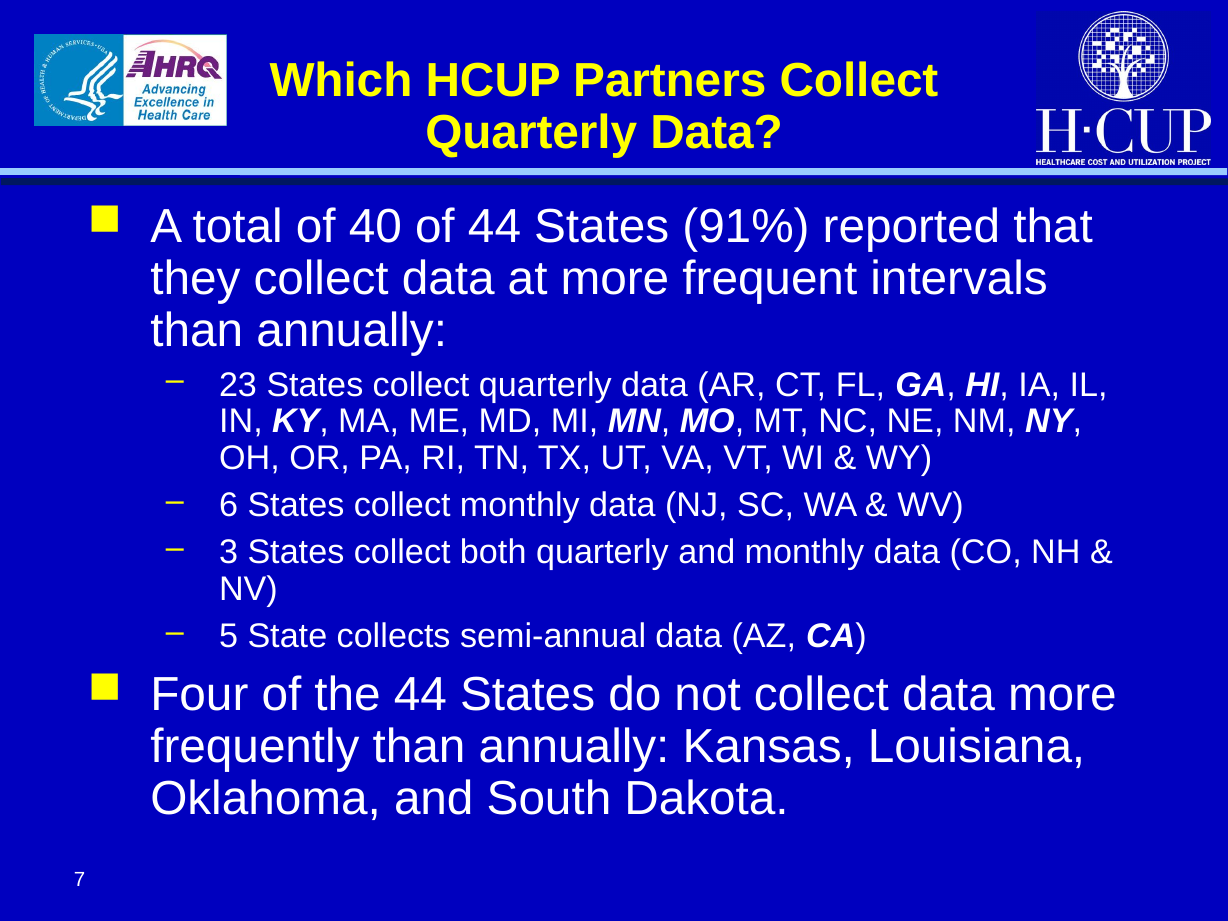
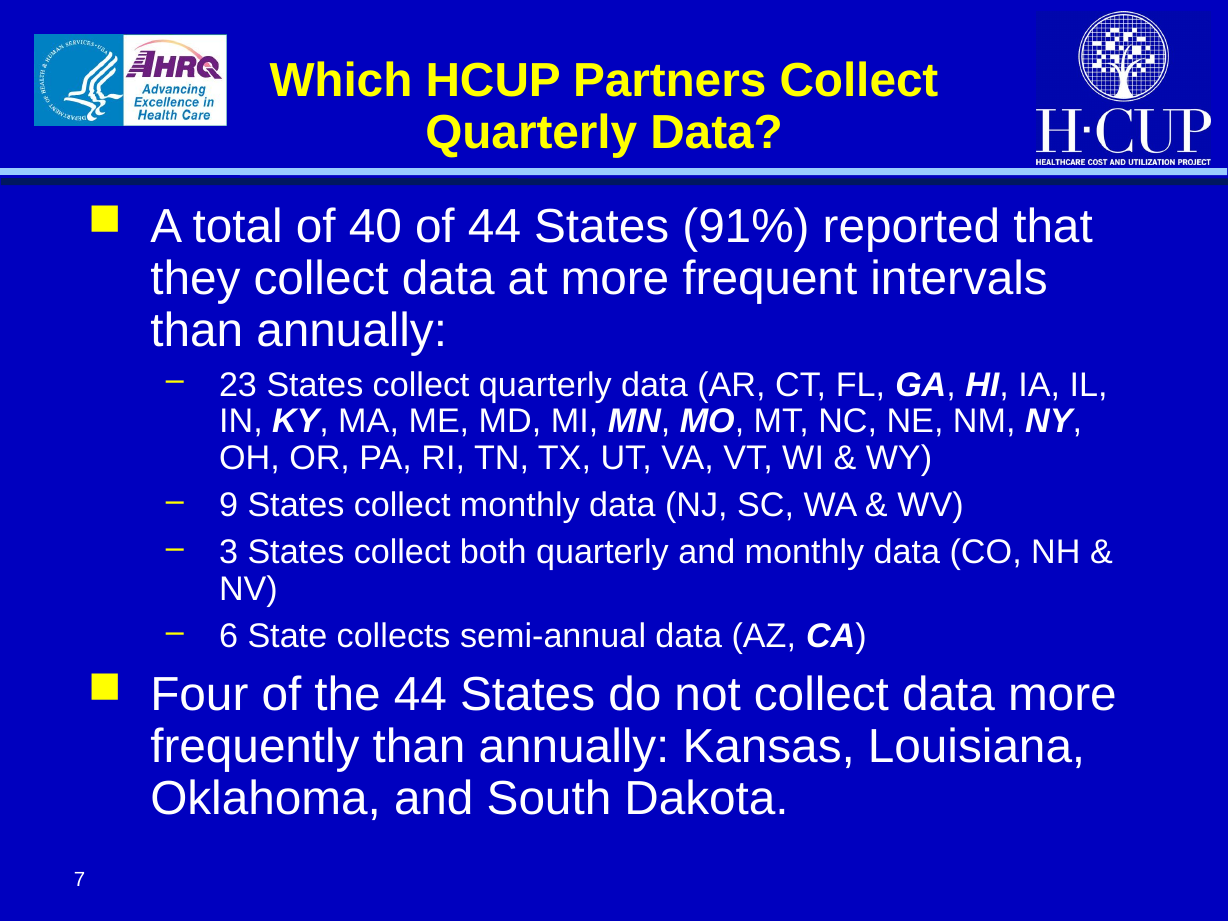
6: 6 -> 9
5: 5 -> 6
